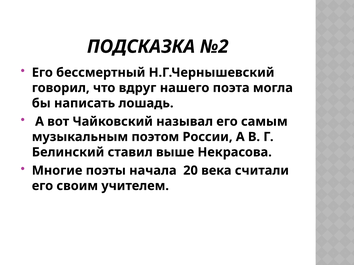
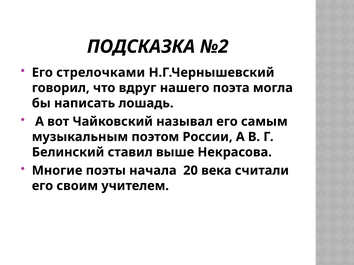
бессмертный: бессмертный -> стрелочками
